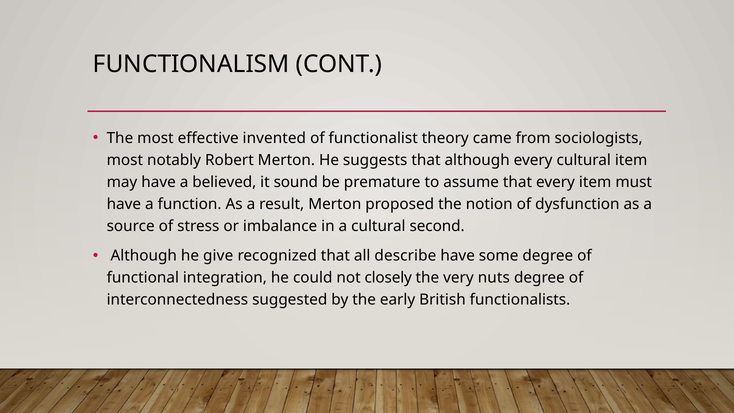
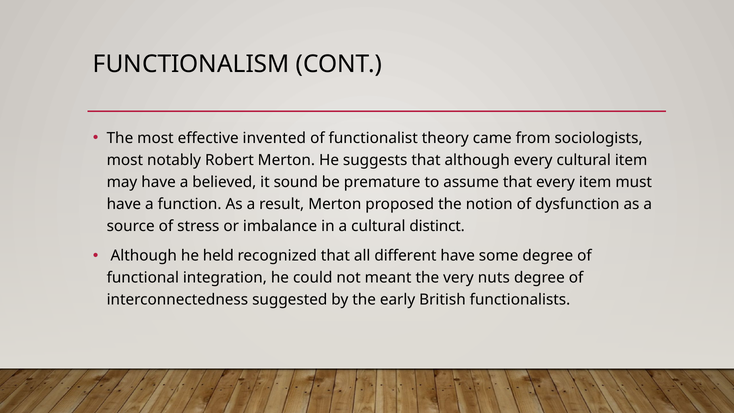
second: second -> distinct
give: give -> held
describe: describe -> different
closely: closely -> meant
